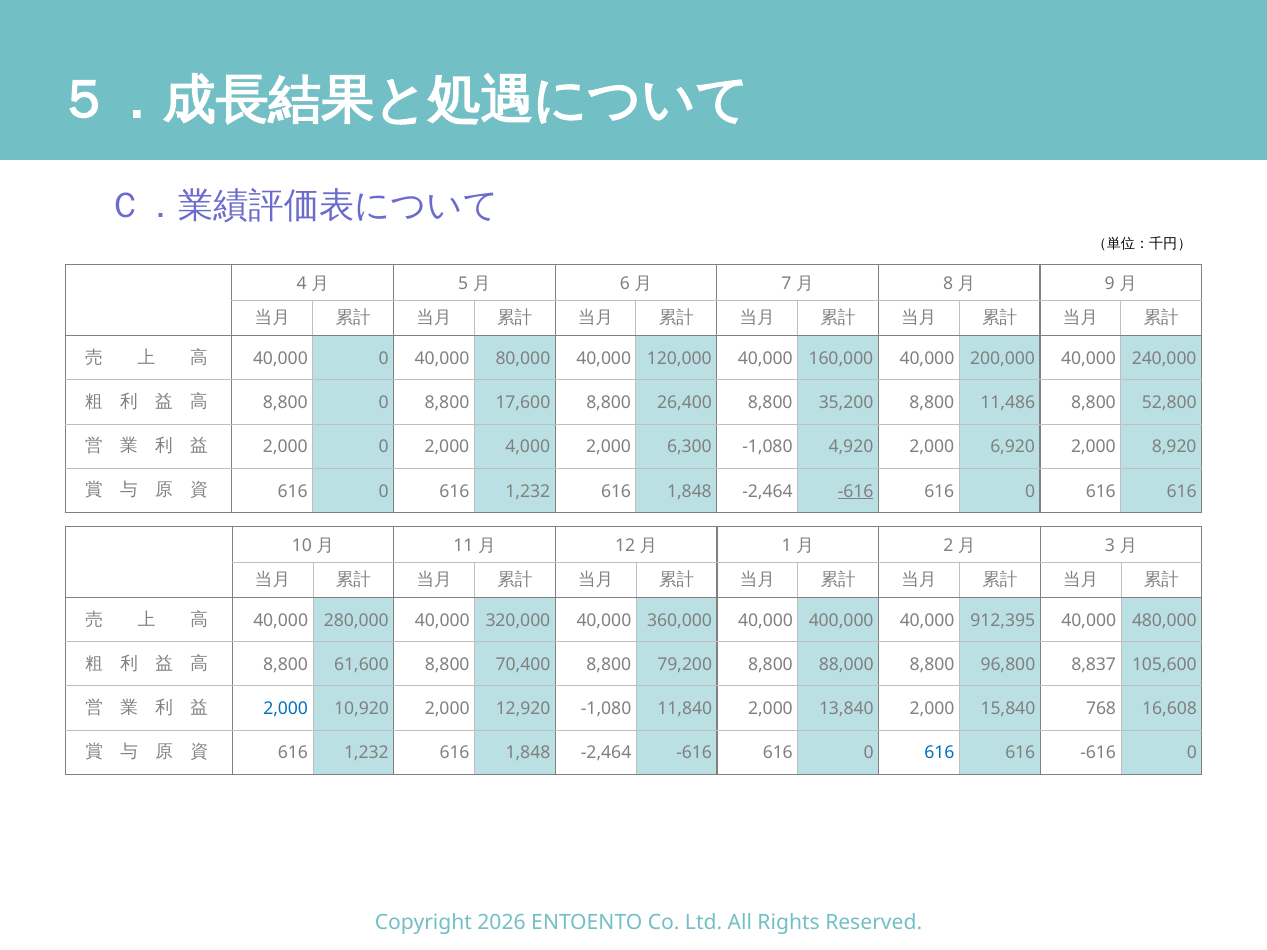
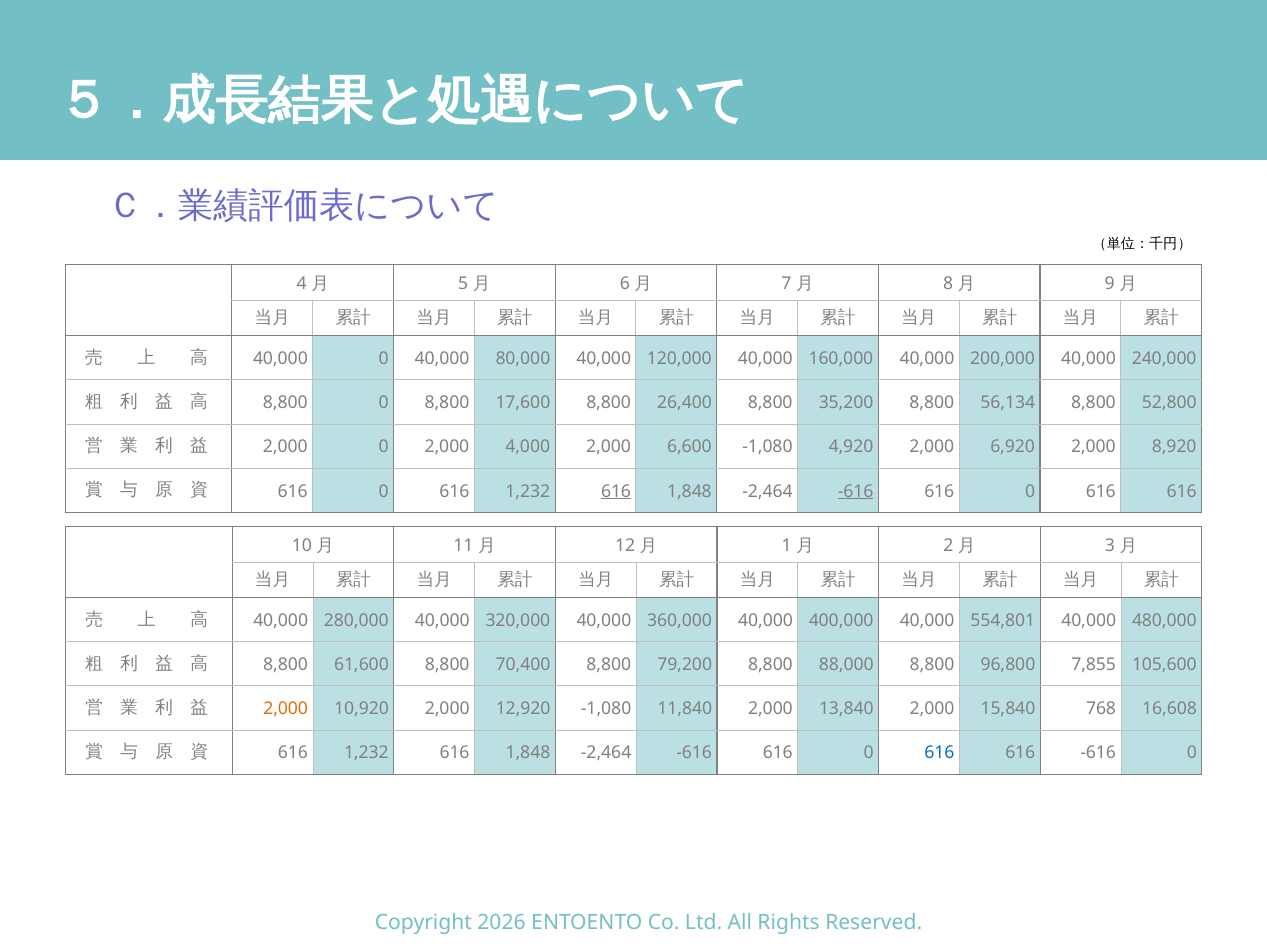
11,486: 11,486 -> 56,134
6,300: 6,300 -> 6,600
616 at (616, 491) underline: none -> present
912,395: 912,395 -> 554,801
8,837: 8,837 -> 7,855
2,000 at (286, 709) colour: blue -> orange
